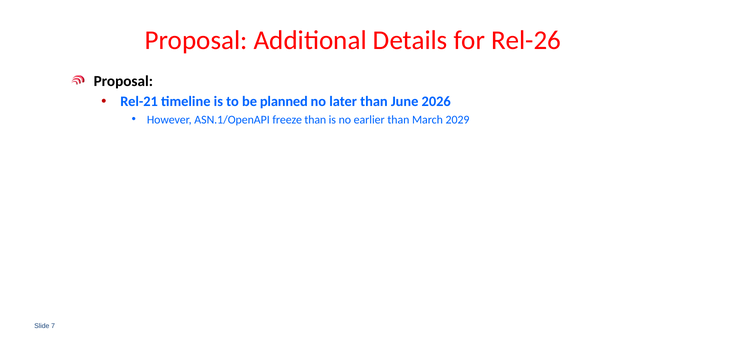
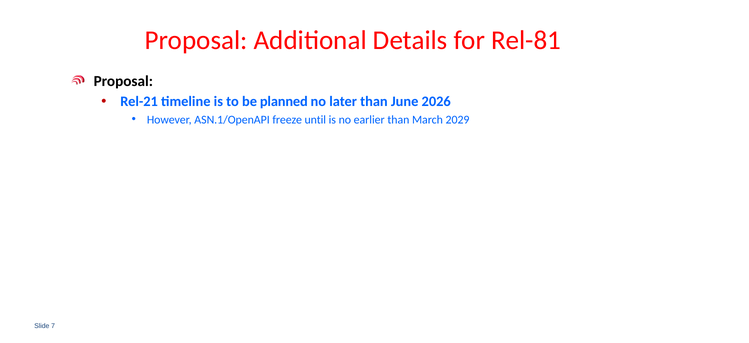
Rel-26: Rel-26 -> Rel-81
freeze than: than -> until
